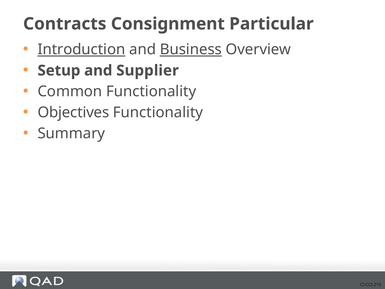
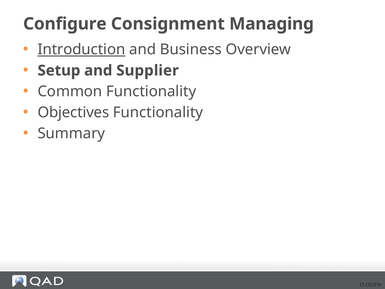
Contracts: Contracts -> Configure
Particular: Particular -> Managing
Business underline: present -> none
